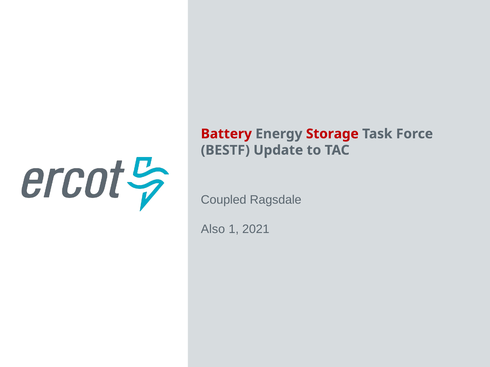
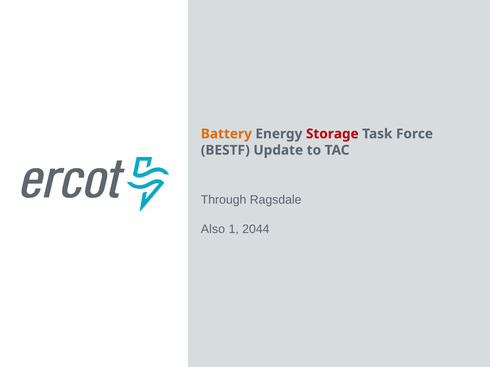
Battery colour: red -> orange
Coupled: Coupled -> Through
2021: 2021 -> 2044
